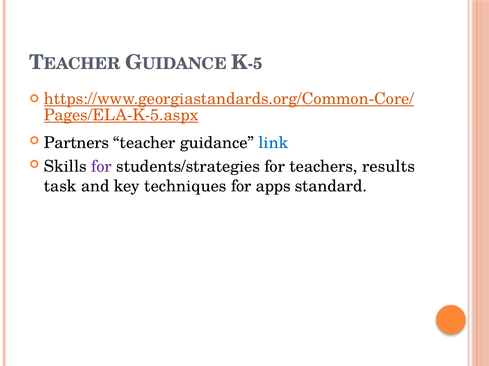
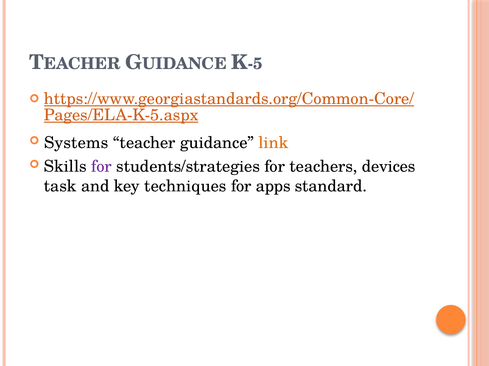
Partners: Partners -> Systems
link colour: blue -> orange
results: results -> devices
